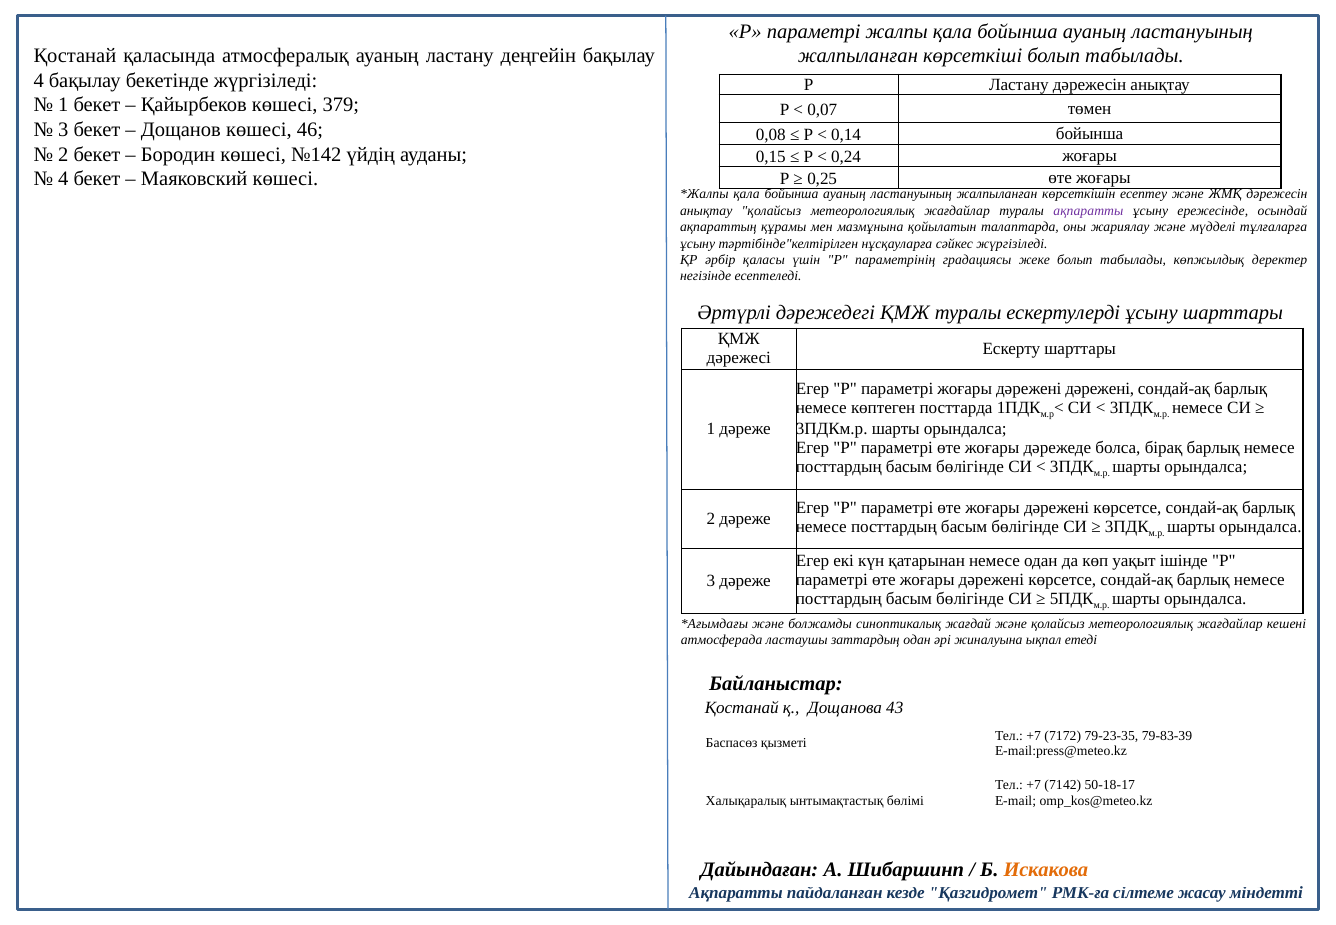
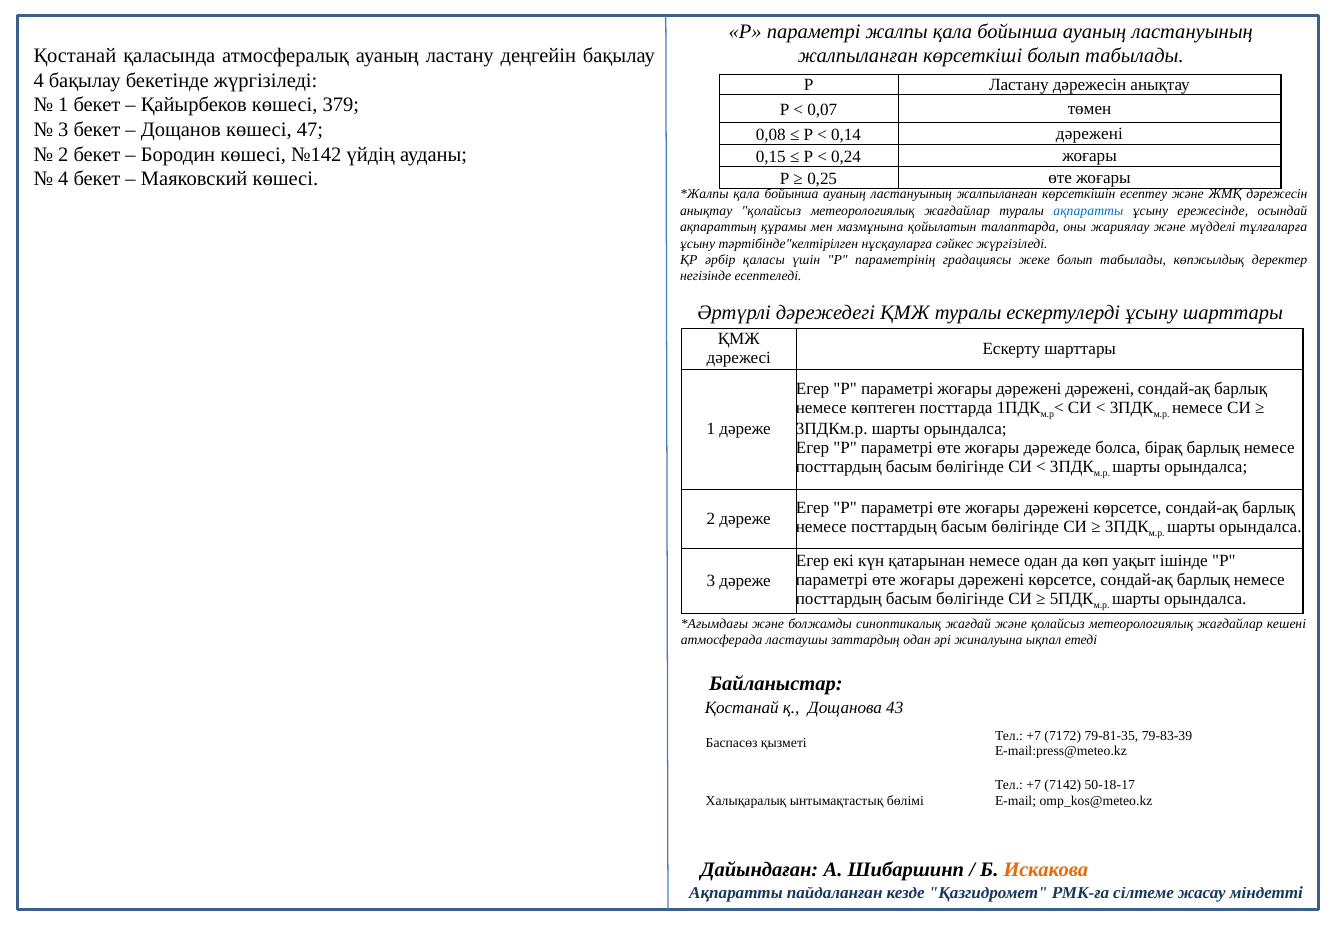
46: 46 -> 47
0,14 бойынша: бойынша -> дәрежені
ақпаратты at (1088, 211) colour: purple -> blue
79-23-35: 79-23-35 -> 79-81-35
